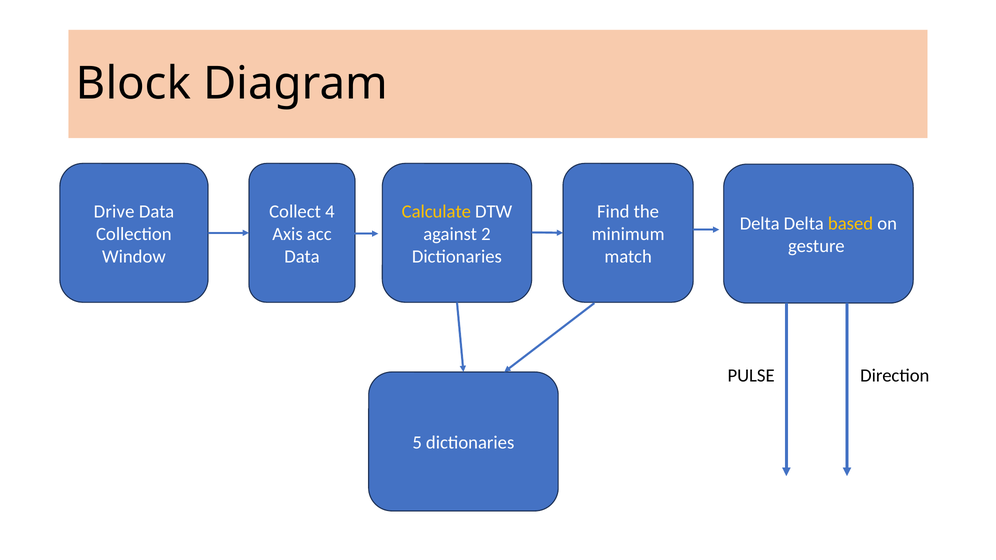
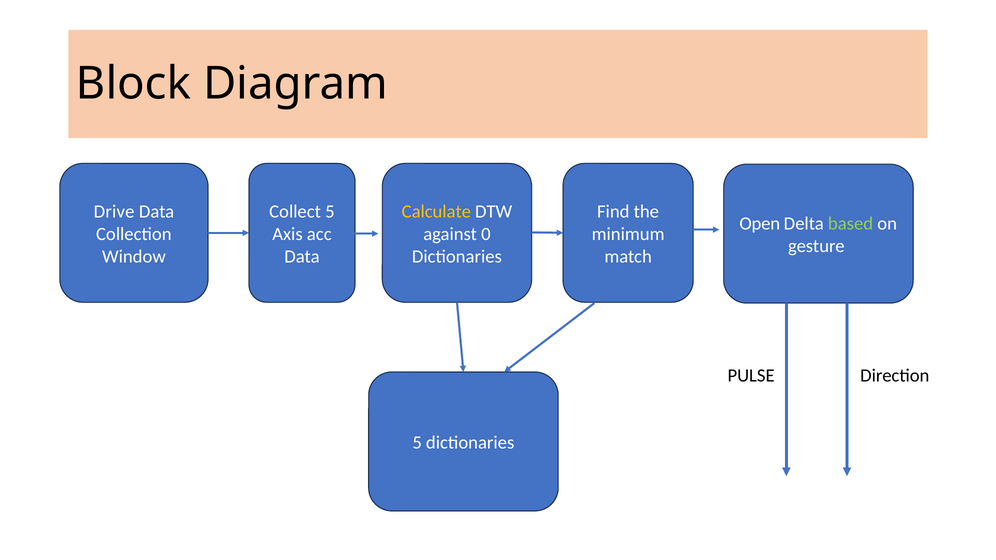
Collect 4: 4 -> 5
Delta at (760, 224): Delta -> Open
based colour: yellow -> light green
2: 2 -> 0
